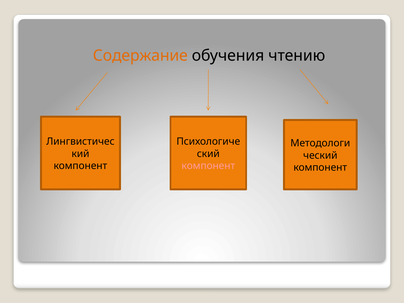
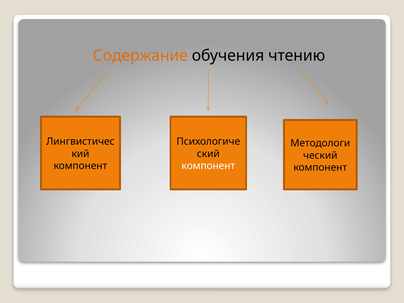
компонент at (208, 166) colour: pink -> white
